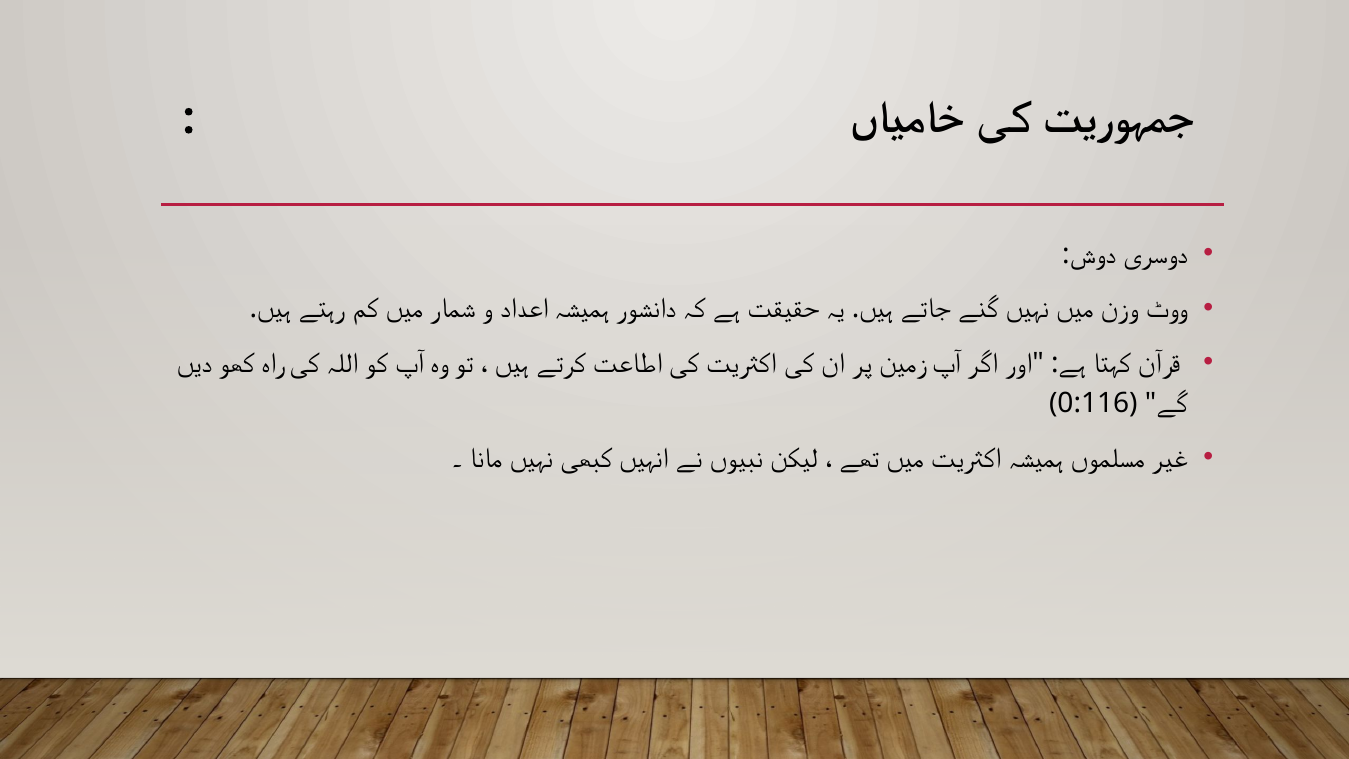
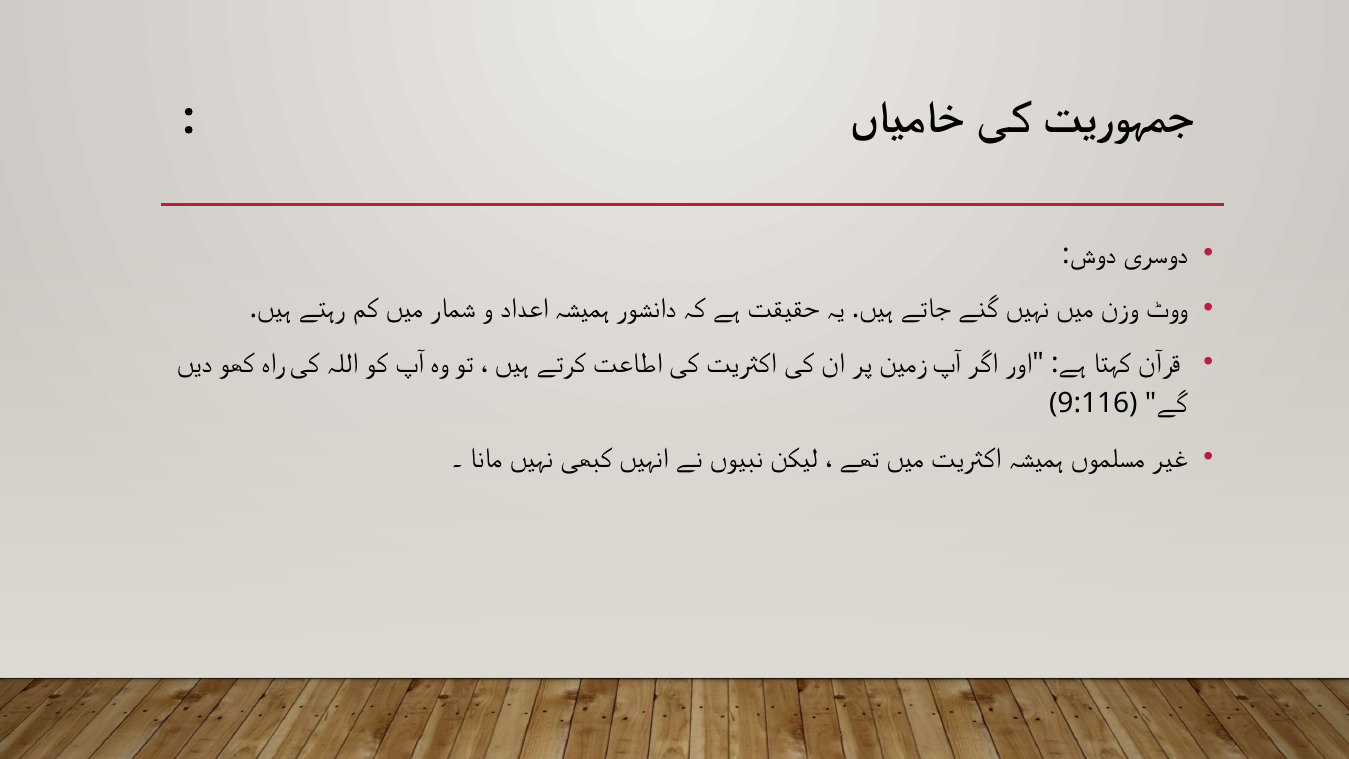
0:116: 0:116 -> 9:116
